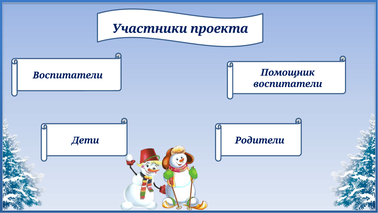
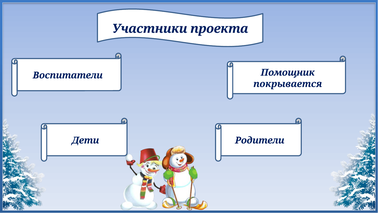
воспитатели at (288, 84): воспитатели -> покрывается
